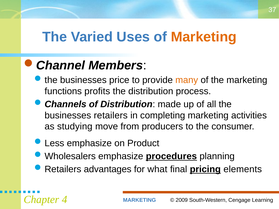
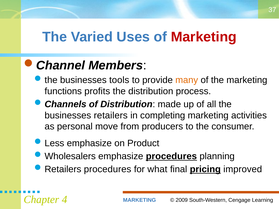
Marketing at (204, 37) colour: orange -> red
price: price -> tools
studying: studying -> personal
advantages at (108, 169): advantages -> procedures
elements: elements -> improved
